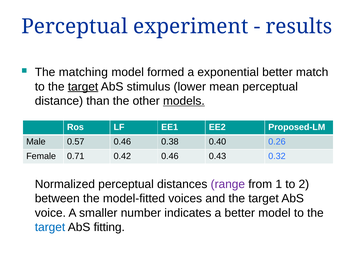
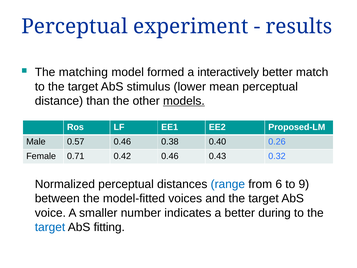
exponential: exponential -> interactively
target at (83, 87) underline: present -> none
range colour: purple -> blue
1: 1 -> 6
2: 2 -> 9
better model: model -> during
